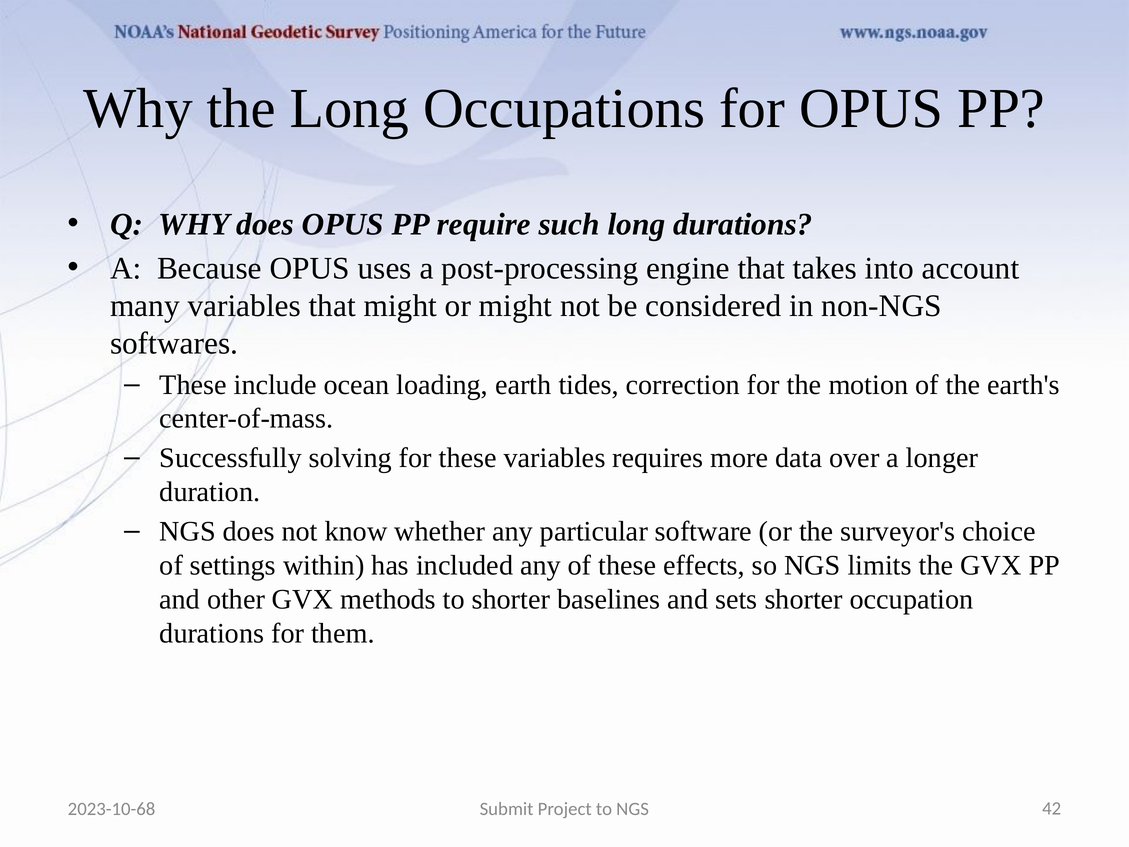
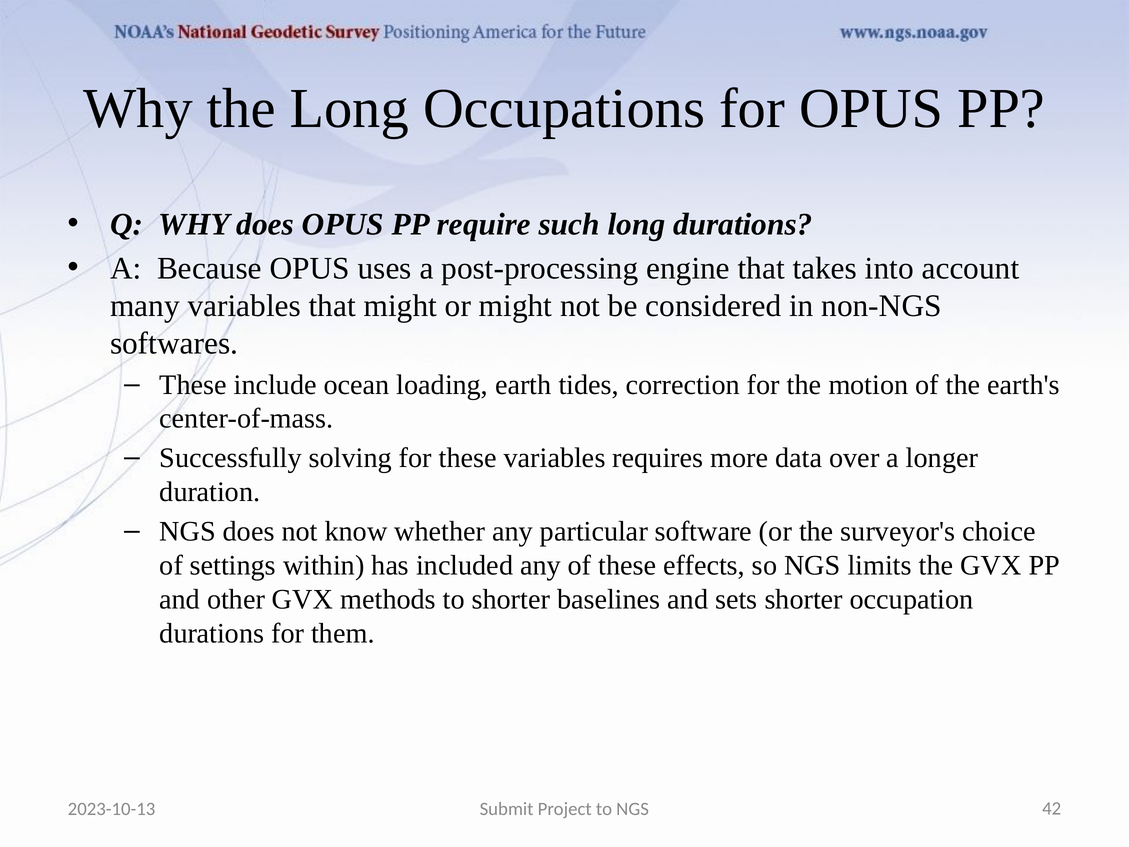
2023-10-68: 2023-10-68 -> 2023-10-13
